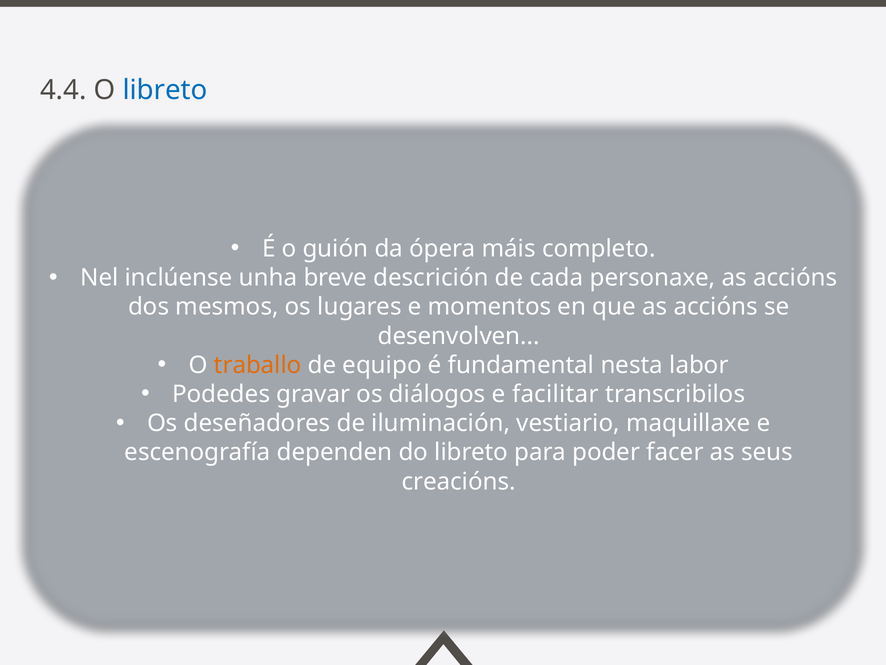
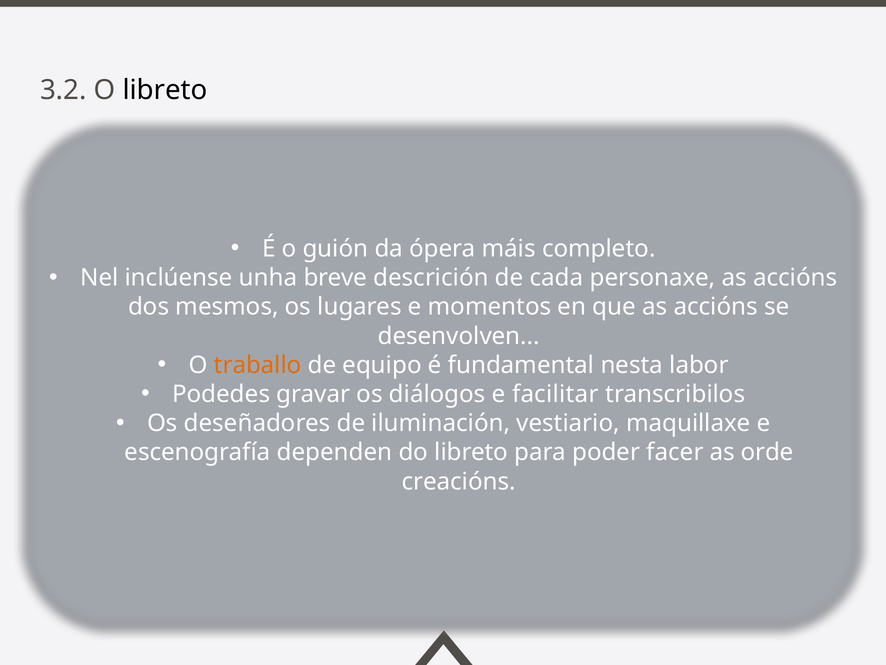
4.4: 4.4 -> 3.2
libreto at (165, 90) colour: blue -> black
seus: seus -> orde
